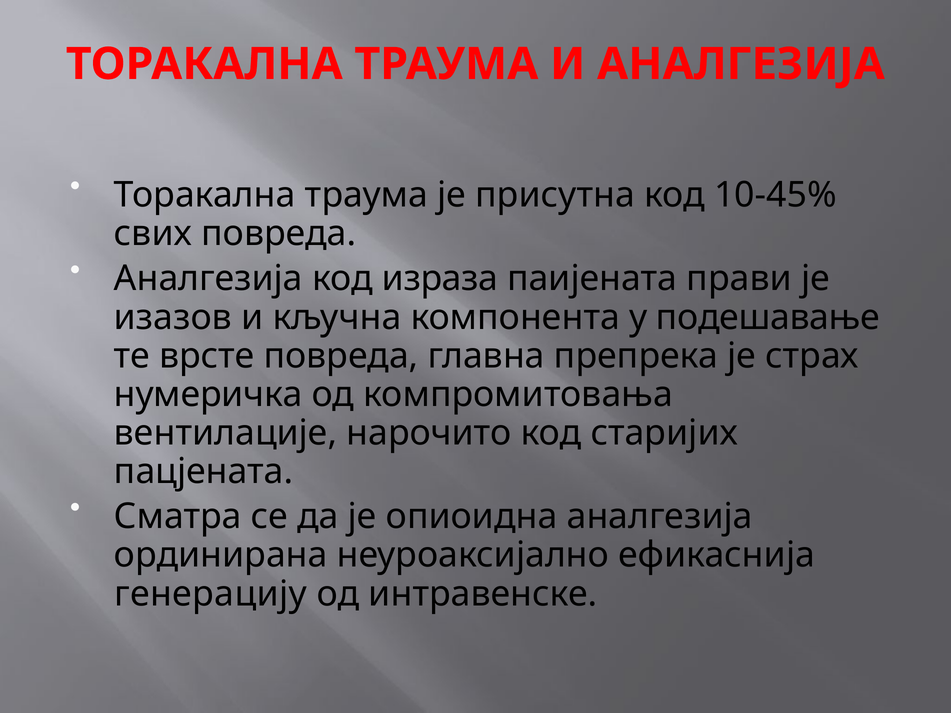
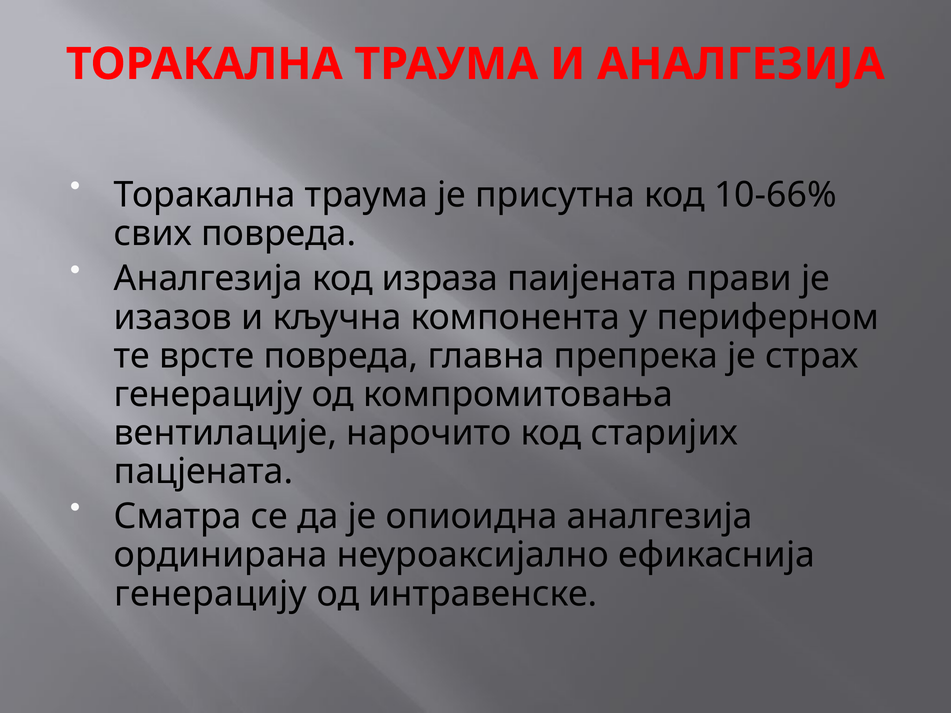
10-45%: 10-45% -> 10-66%
подешавање: подешавање -> периферном
нумеричка at (208, 394): нумеричка -> генерацију
